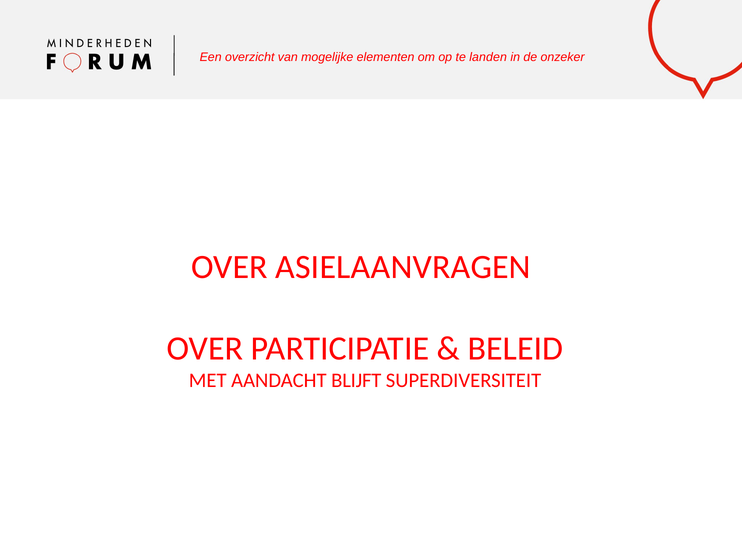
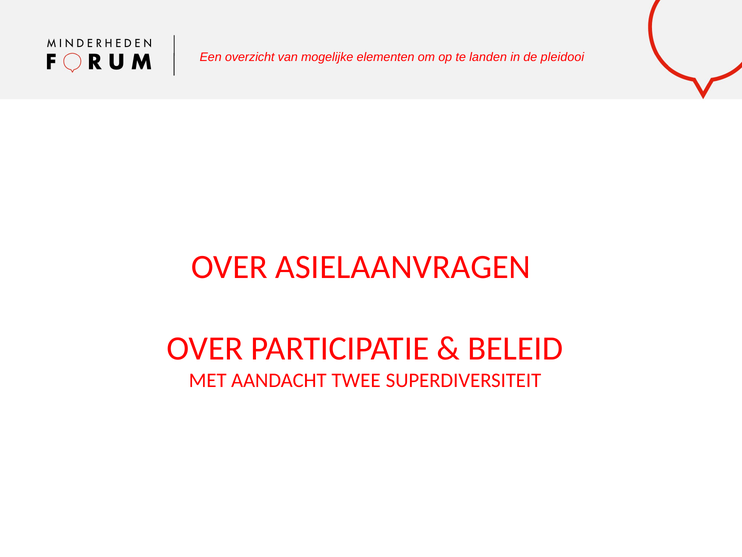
onzeker: onzeker -> pleidooi
BLIJFT: BLIJFT -> TWEE
